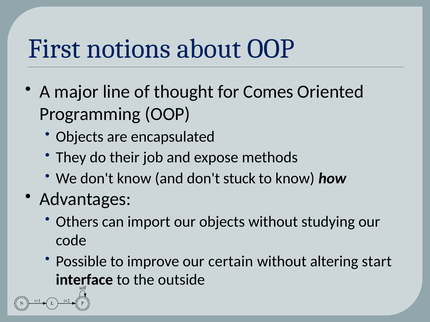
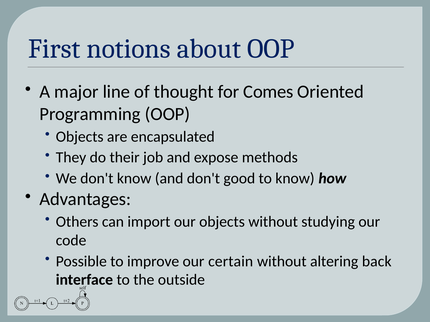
stuck: stuck -> good
start: start -> back
